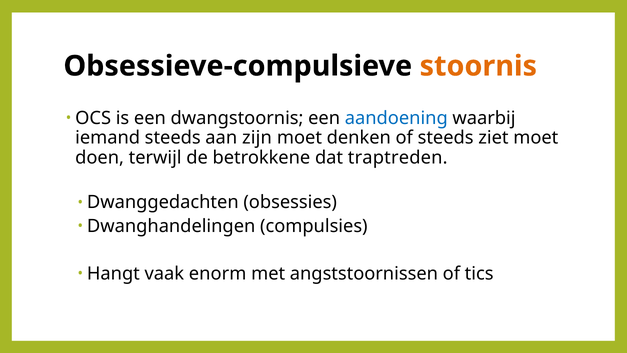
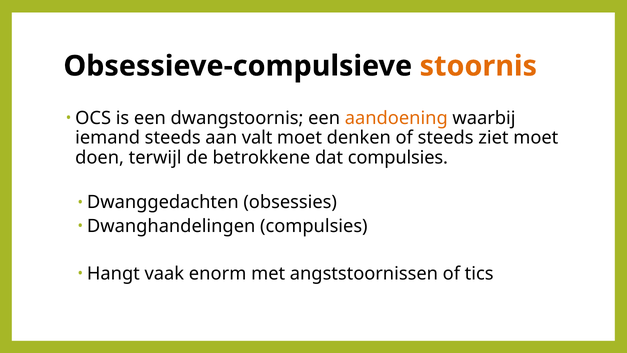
aandoening colour: blue -> orange
zijn: zijn -> valt
dat traptreden: traptreden -> compulsies
